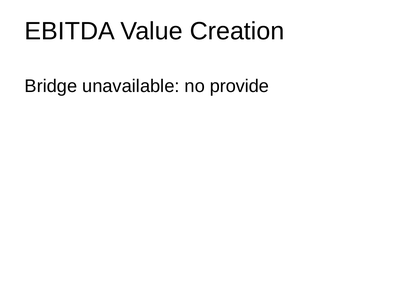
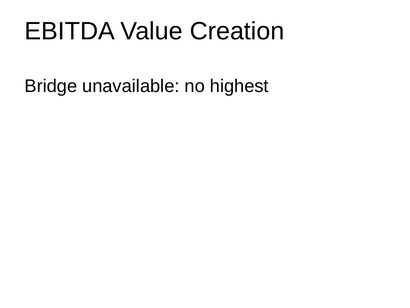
provide: provide -> highest
